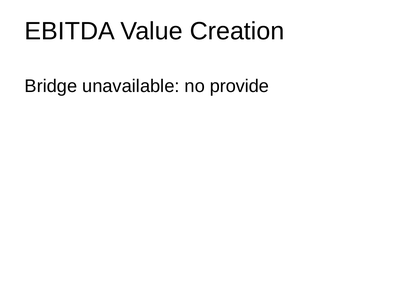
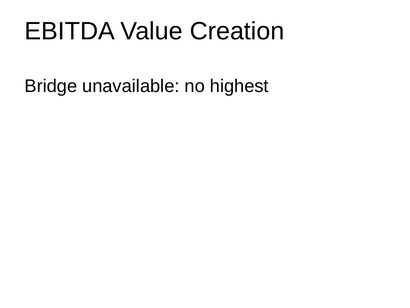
provide: provide -> highest
